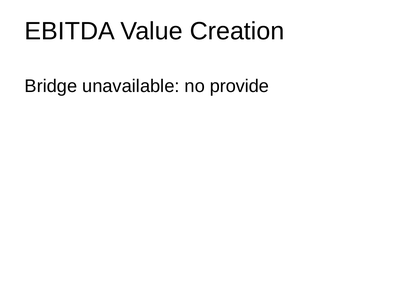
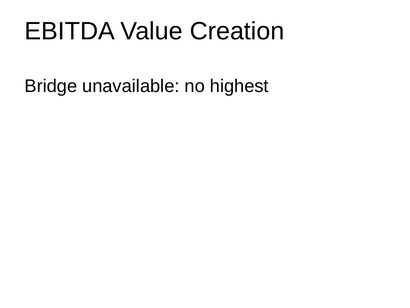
provide: provide -> highest
